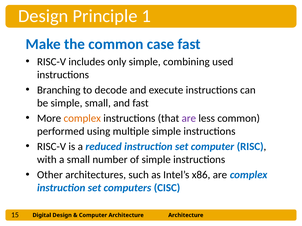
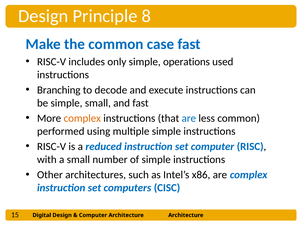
1: 1 -> 8
combining: combining -> operations
are at (189, 118) colour: purple -> blue
